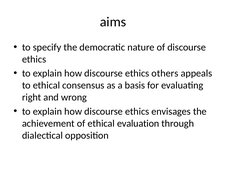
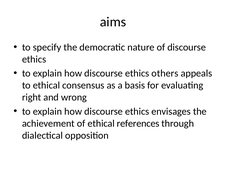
evaluation: evaluation -> references
